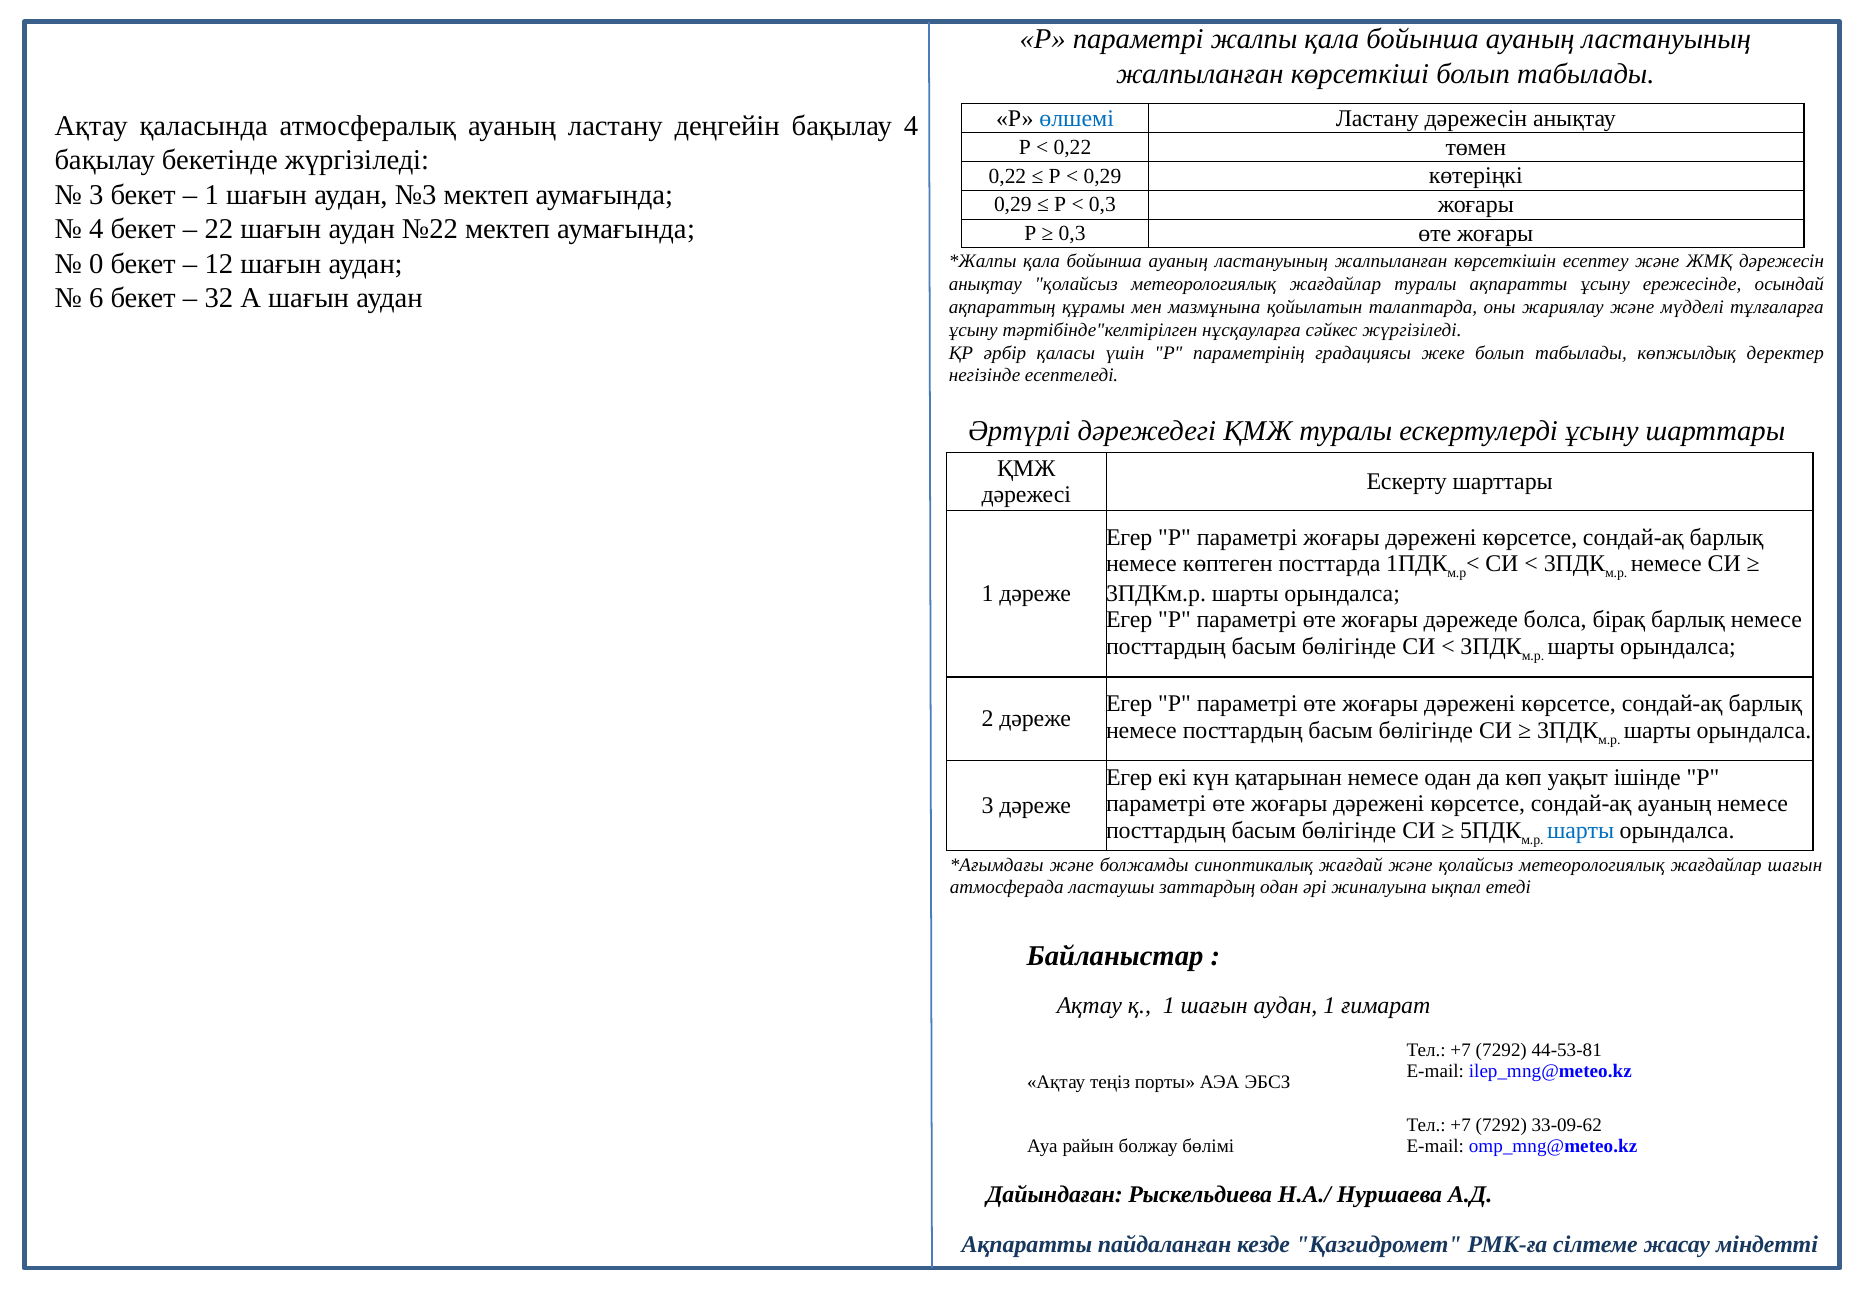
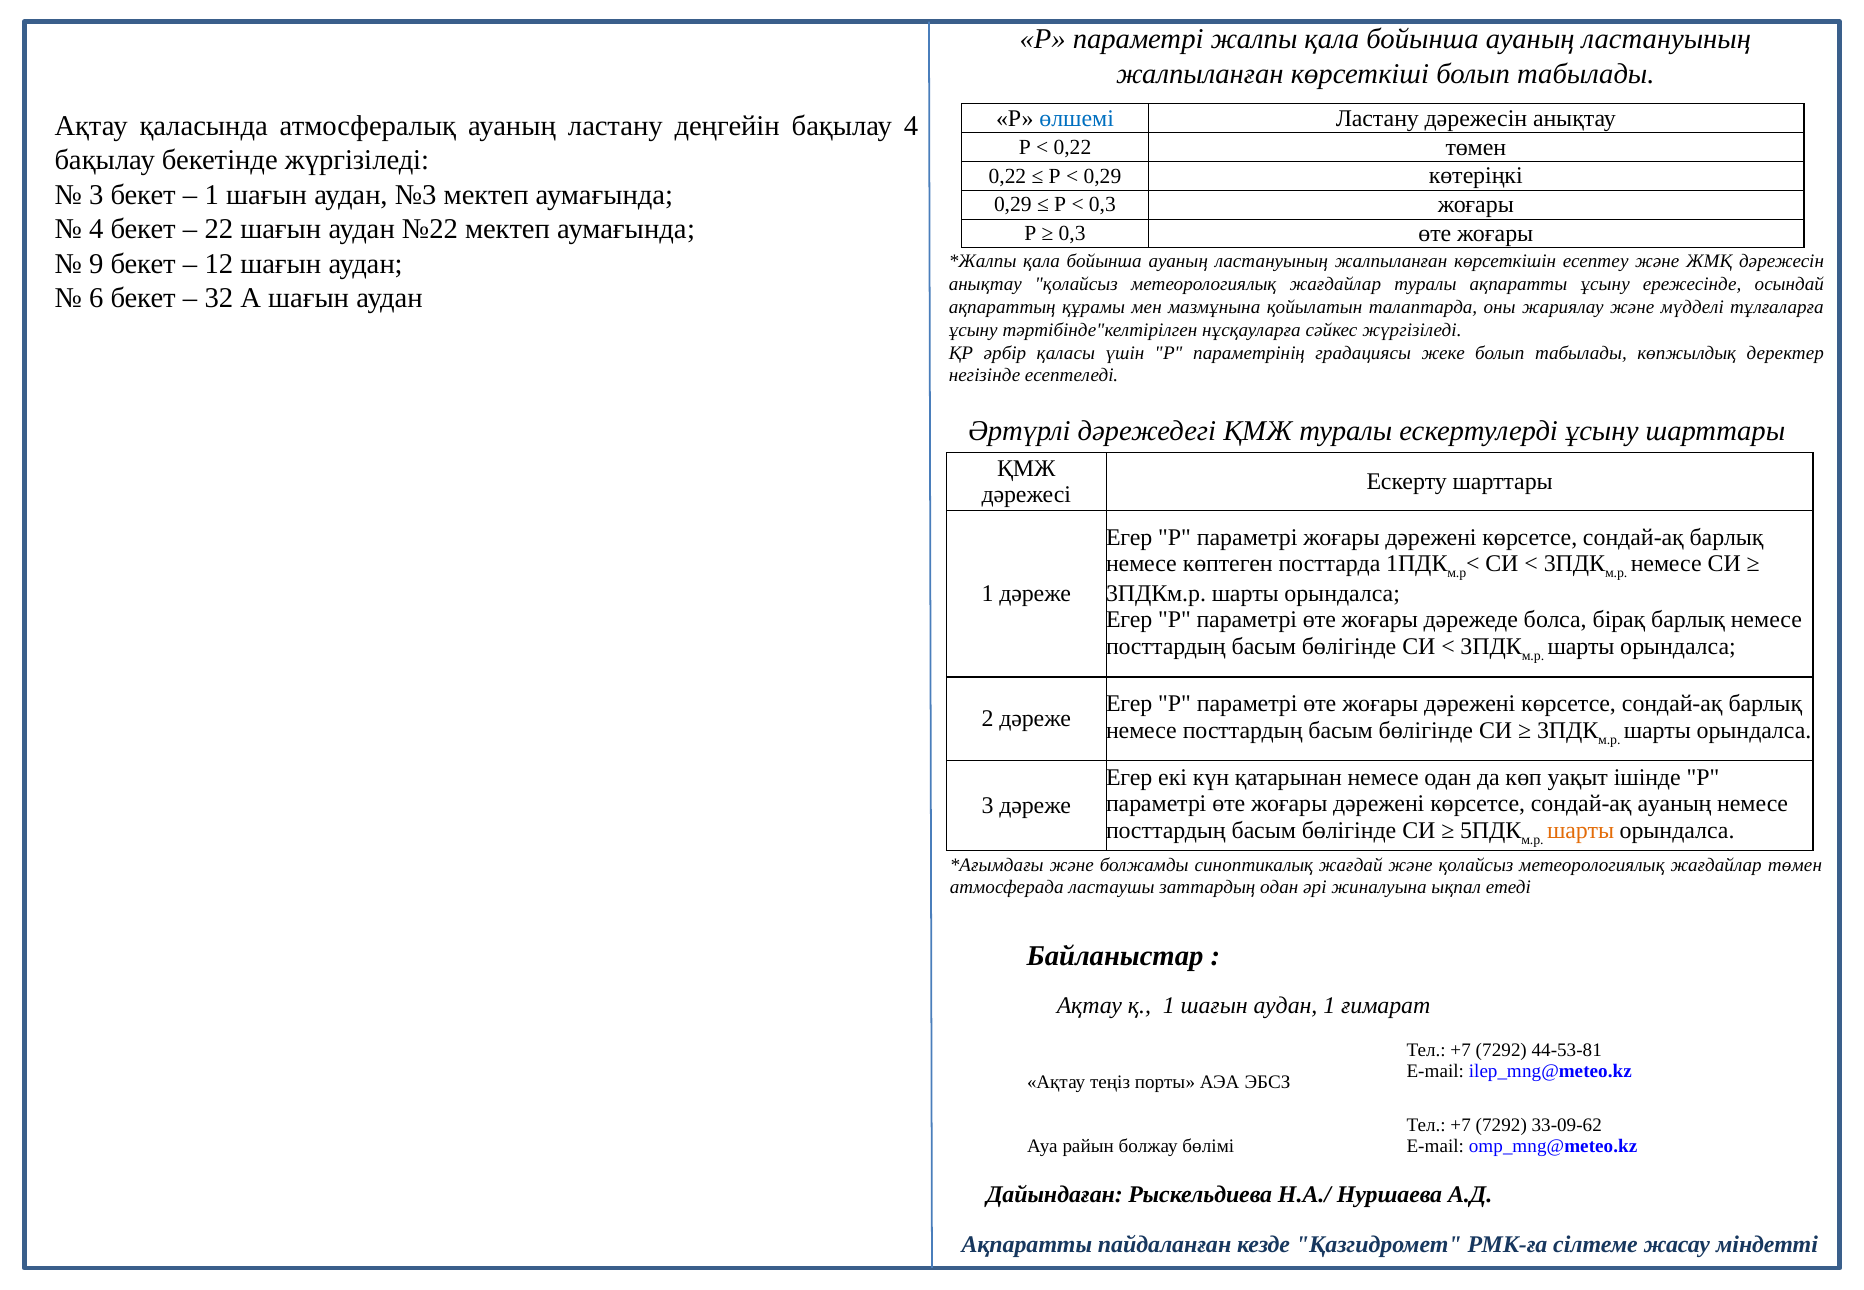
0: 0 -> 9
шарты at (1581, 830) colour: blue -> orange
жағдайлар шағын: шағын -> төмен
